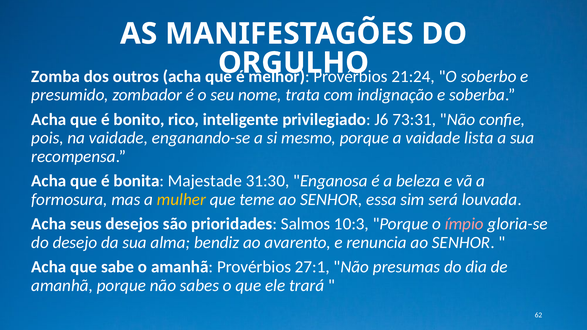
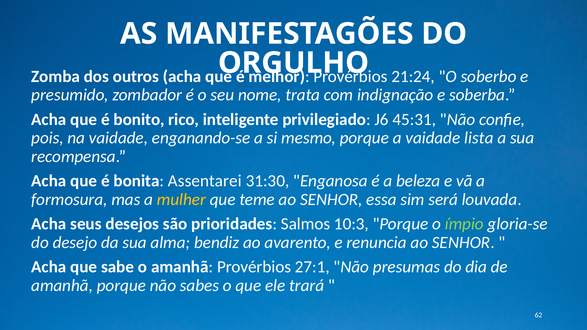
73:31: 73:31 -> 45:31
Majestade: Majestade -> Assentarei
ímpio colour: pink -> light green
